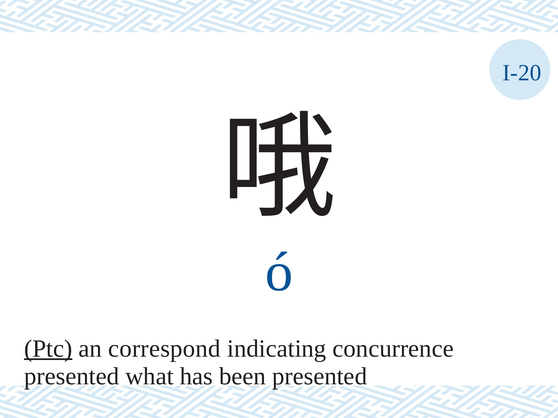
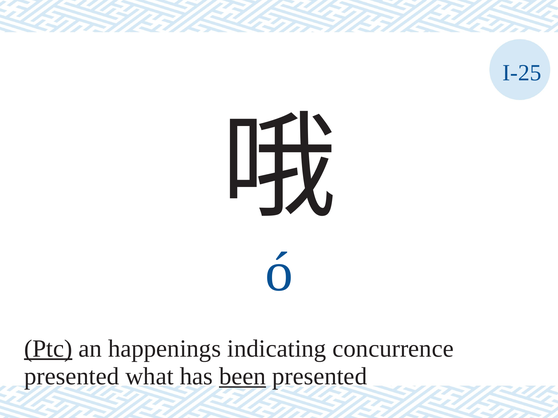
I-20: I-20 -> I-25
correspond: correspond -> happenings
been underline: none -> present
